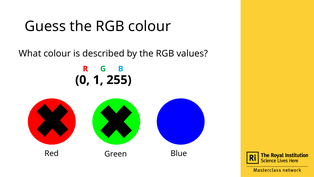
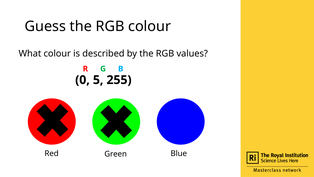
1: 1 -> 5
